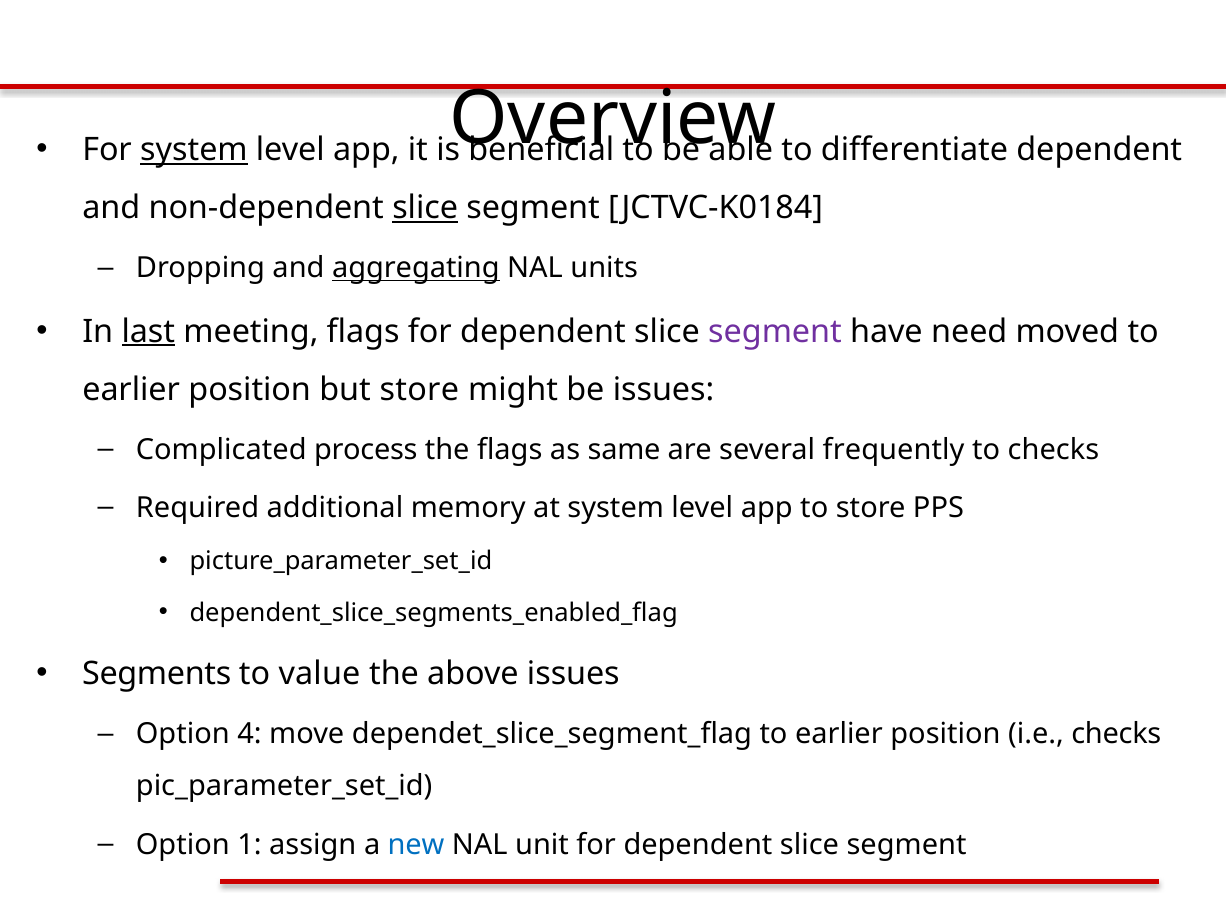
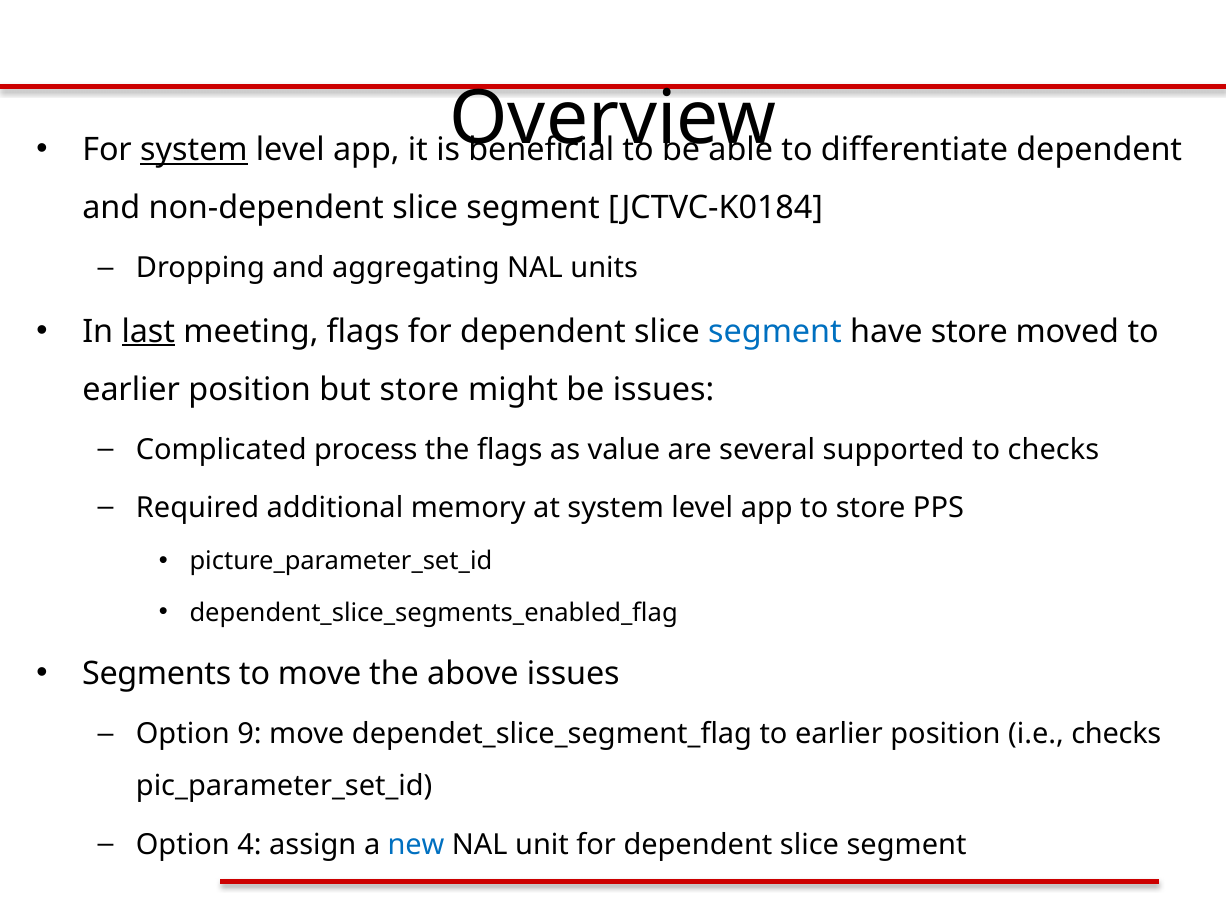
slice at (425, 208) underline: present -> none
aggregating underline: present -> none
segment at (775, 331) colour: purple -> blue
have need: need -> store
same: same -> value
frequently: frequently -> supported
to value: value -> move
4: 4 -> 9
1: 1 -> 4
